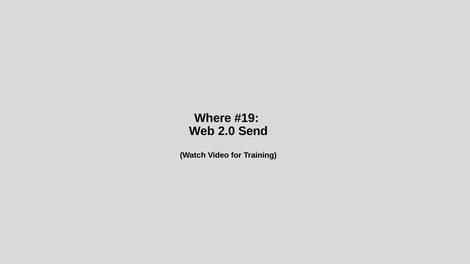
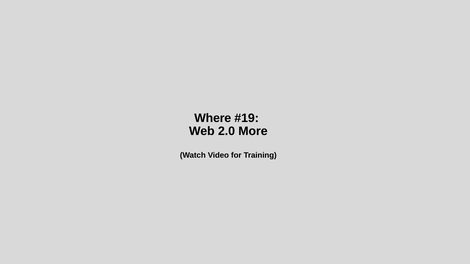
Send: Send -> More
